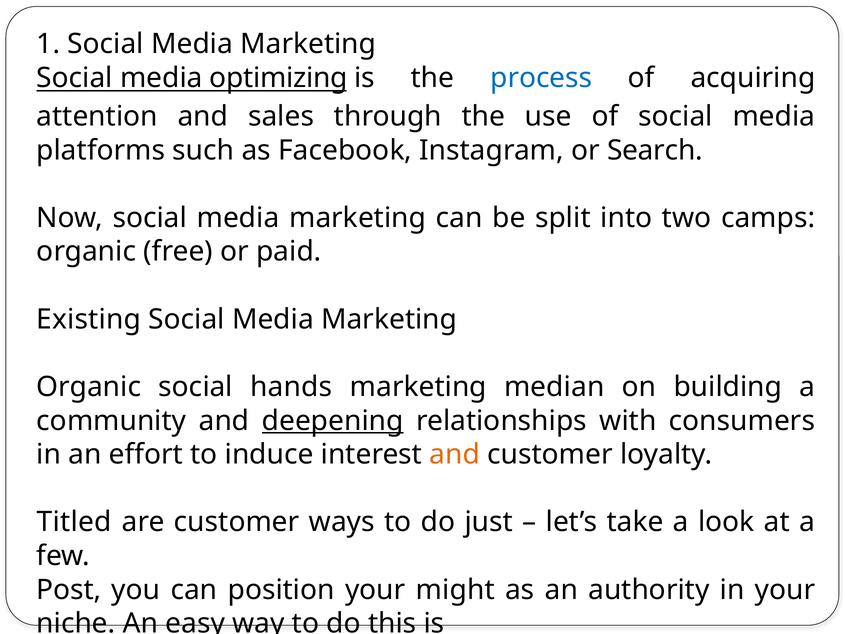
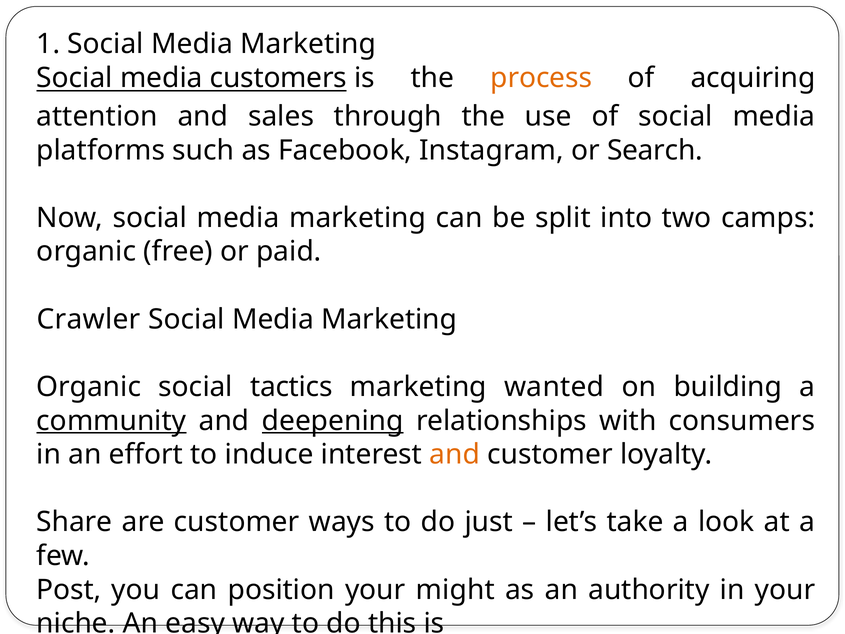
optimizing: optimizing -> customers
process colour: blue -> orange
Existing: Existing -> Crawler
hands: hands -> tactics
median: median -> wanted
community underline: none -> present
Titled: Titled -> Share
